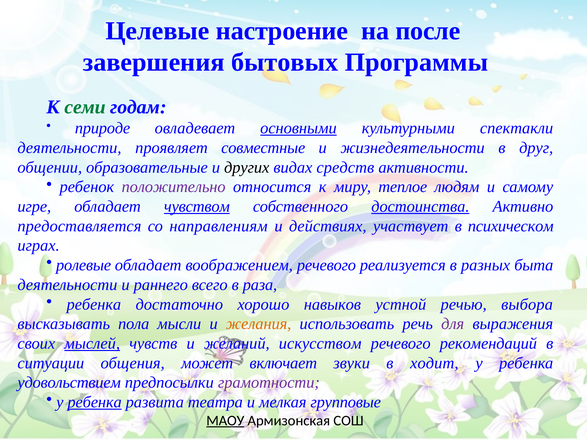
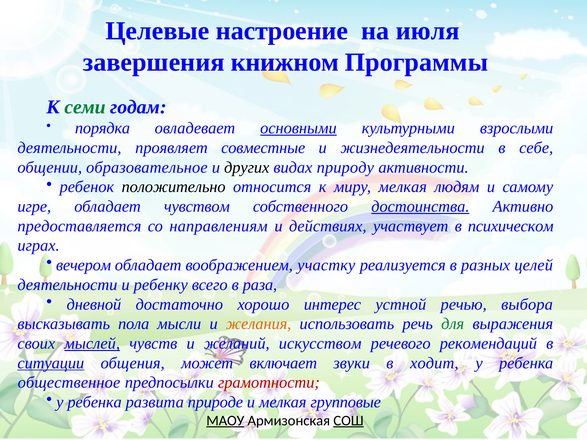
после: после -> июля
бытовых: бытовых -> книжном
природе: природе -> порядка
спектакли: спектакли -> взрослыми
друг: друг -> себе
образовательные: образовательные -> образовательное
средств: средств -> природу
положительно colour: purple -> black
миру теплое: теплое -> мелкая
чувством underline: present -> none
ролевые: ролевые -> вечером
воображением речевого: речевого -> участку
быта: быта -> целей
раннего: раннего -> ребенку
ребенка at (94, 304): ребенка -> дневной
навыков: навыков -> интерес
для colour: purple -> green
ситуации underline: none -> present
удовольствием: удовольствием -> общественное
грамотности colour: purple -> red
ребенка at (95, 402) underline: present -> none
театра: театра -> природе
СОШ underline: none -> present
